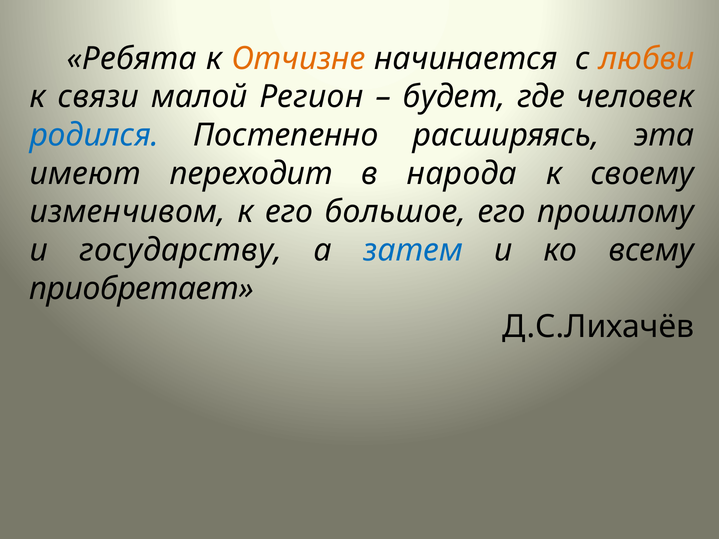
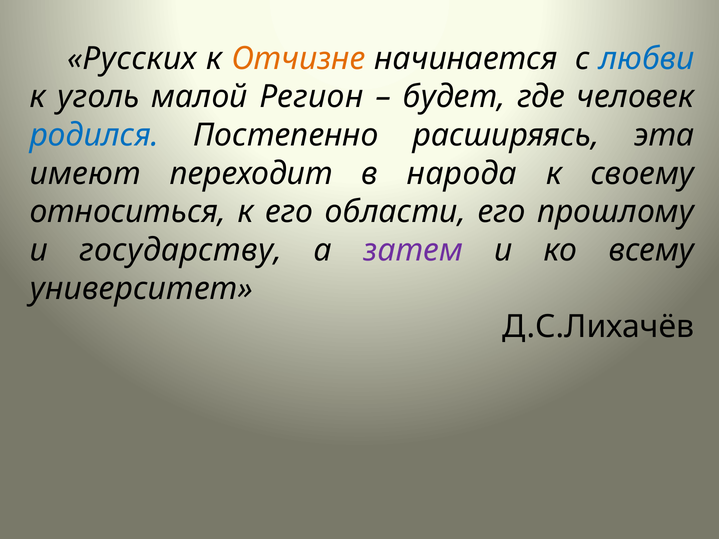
Ребята: Ребята -> Русских
любви colour: orange -> blue
связи: связи -> уголь
изменчивом: изменчивом -> относиться
большое: большое -> области
затем colour: blue -> purple
приобретает: приобретает -> университет
